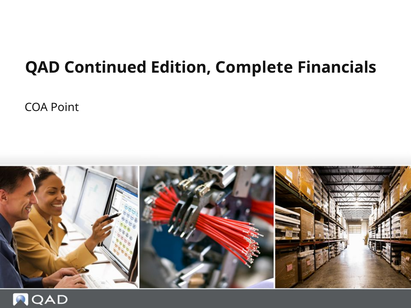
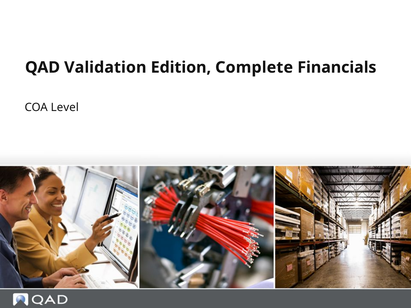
Continued: Continued -> Validation
Point: Point -> Level
